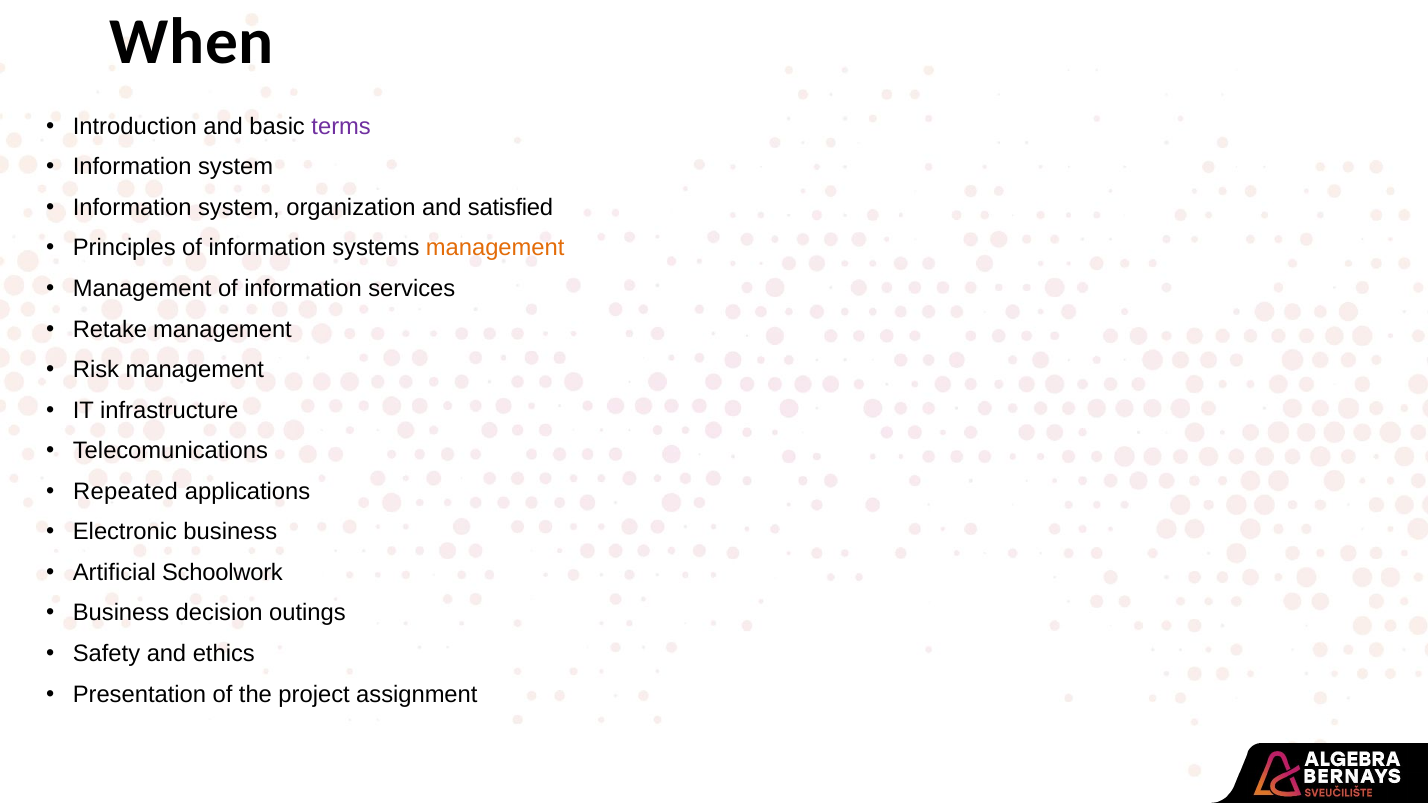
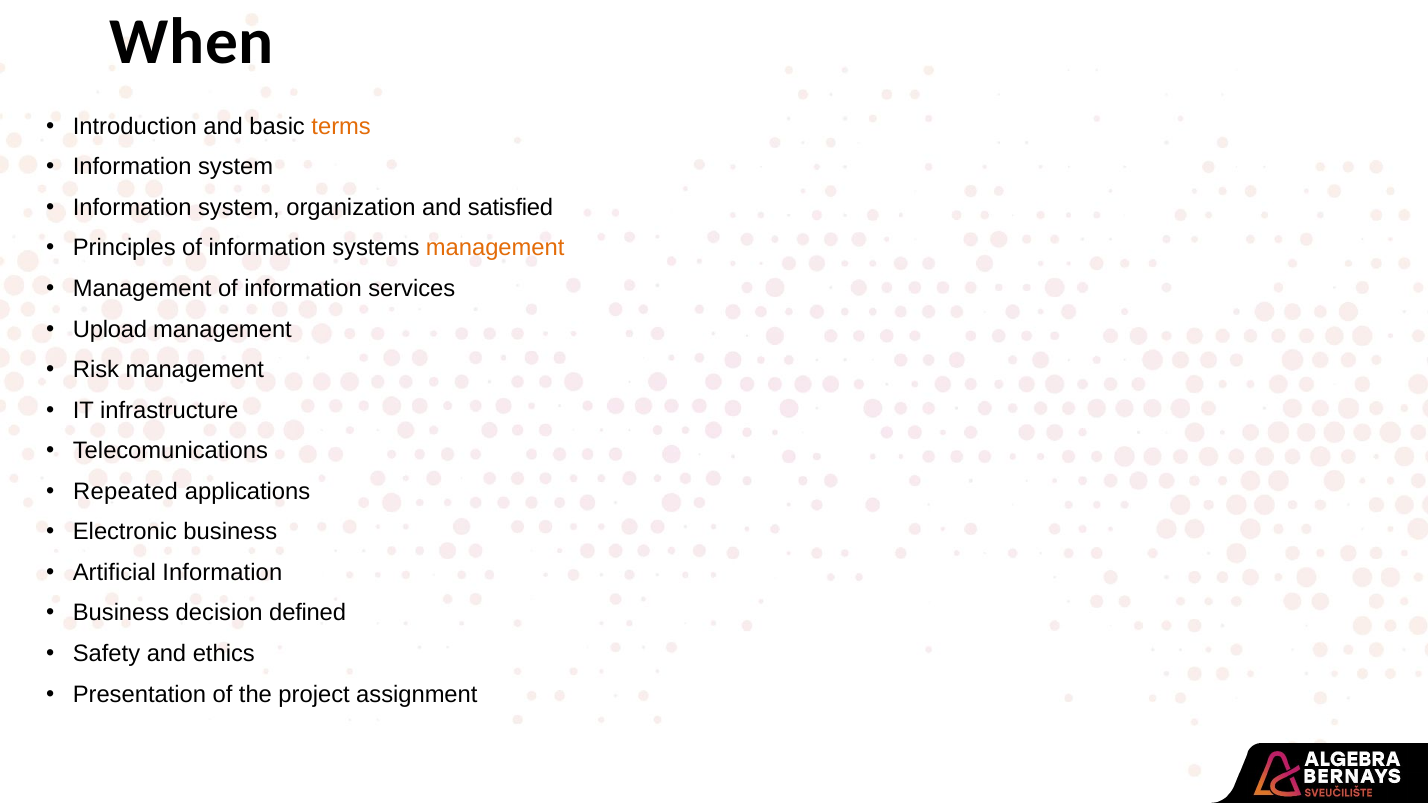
terms colour: purple -> orange
Retake: Retake -> Upload
Artificial Schoolwork: Schoolwork -> Information
outings: outings -> defined
